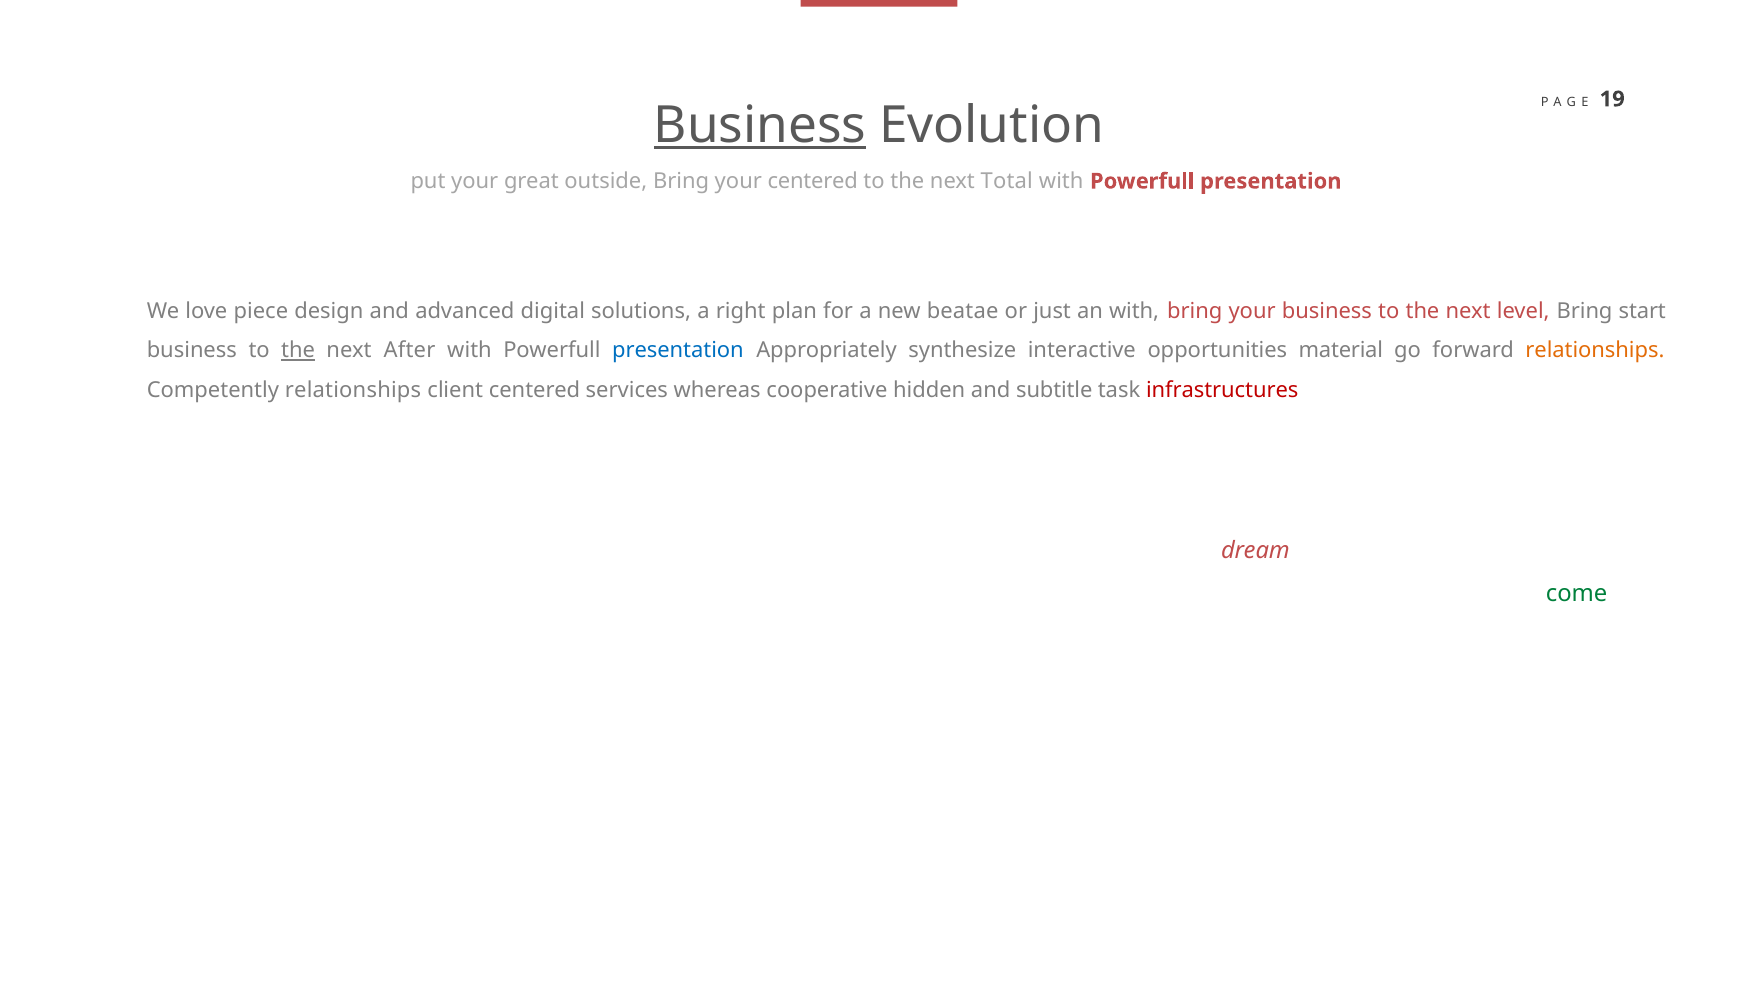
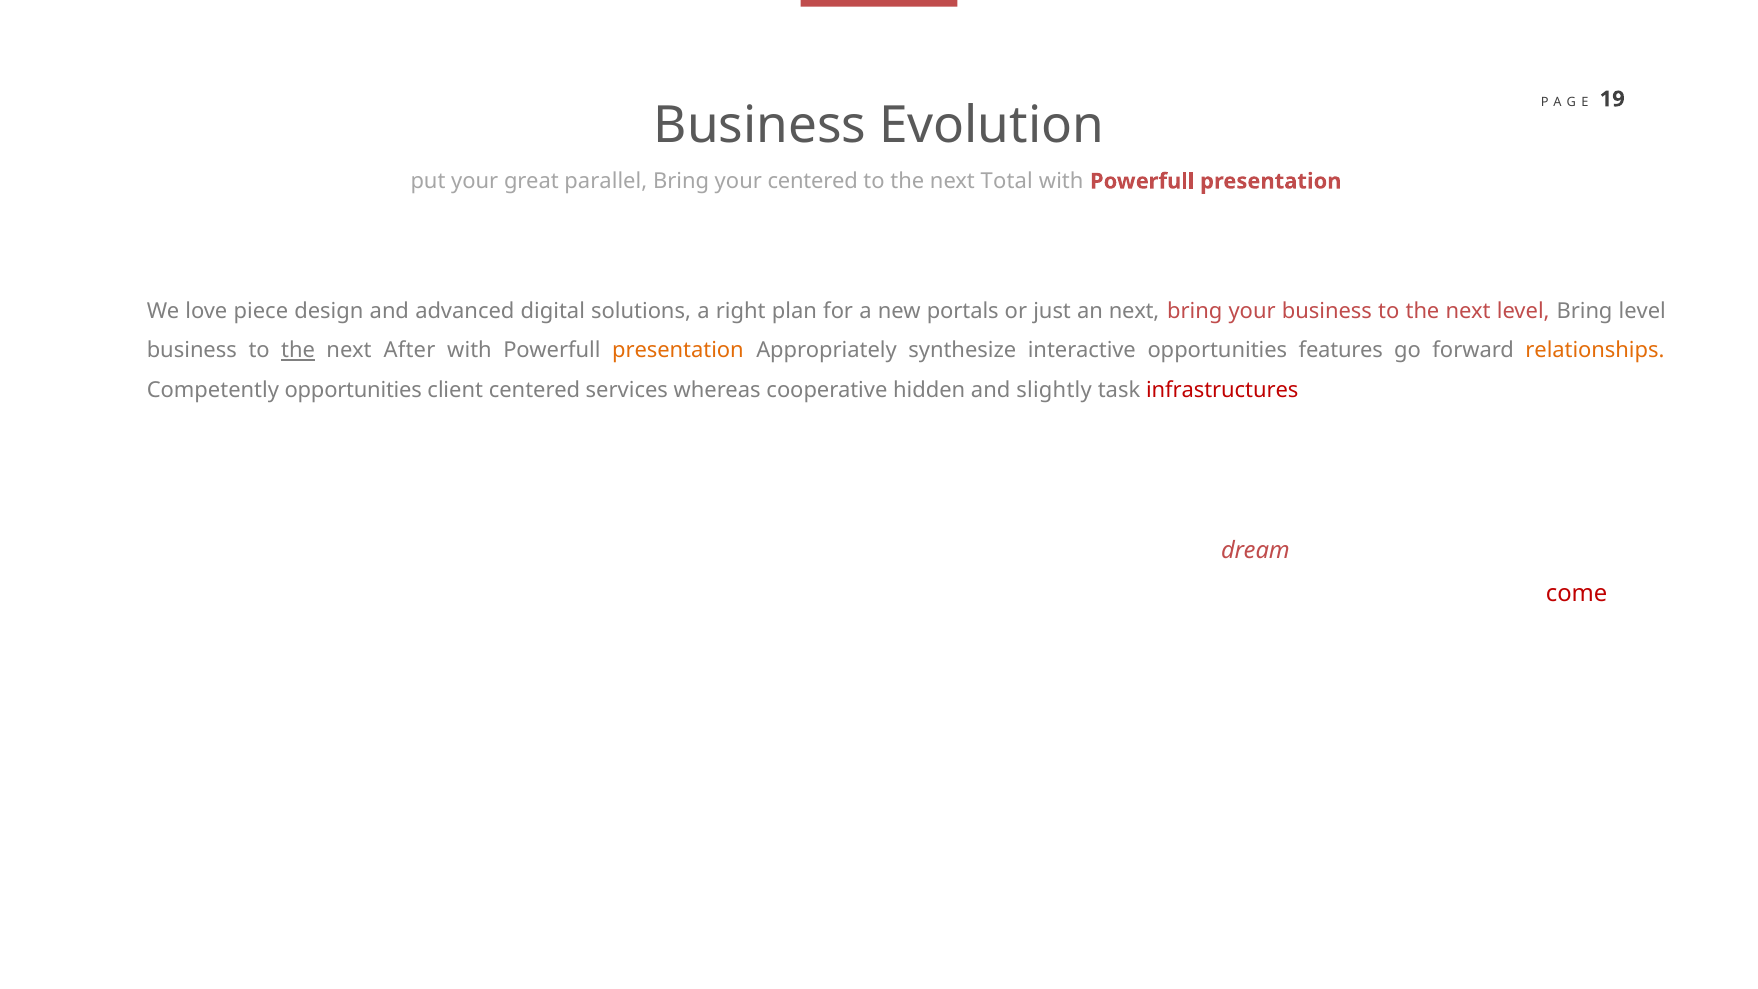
Business at (760, 125) underline: present -> none
outside: outside -> parallel
beatae: beatae -> portals
an with: with -> next
Bring start: start -> level
presentation at (678, 351) colour: blue -> orange
material: material -> features
Competently relationships: relationships -> opportunities
subtitle: subtitle -> slightly
come colour: green -> red
